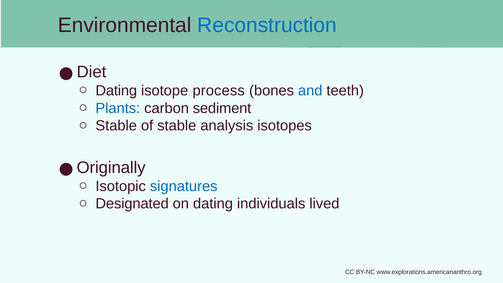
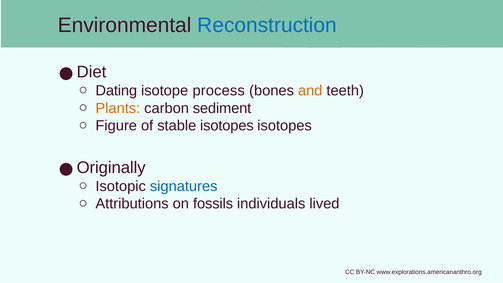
and colour: blue -> orange
Plants colour: blue -> orange
Stable at (116, 126): Stable -> Figure
stable analysis: analysis -> isotopes
Designated: Designated -> Attributions
on dating: dating -> fossils
